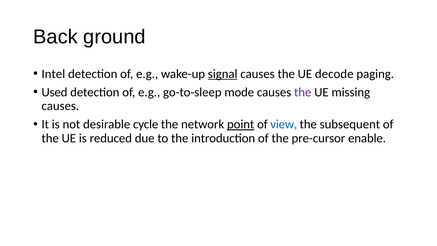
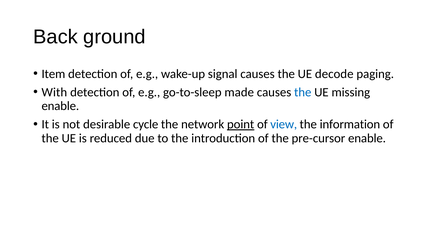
Intel: Intel -> Item
signal underline: present -> none
Used: Used -> With
mode: mode -> made
the at (303, 92) colour: purple -> blue
causes at (60, 106): causes -> enable
subsequent: subsequent -> information
